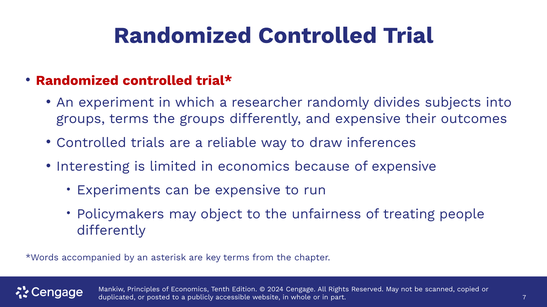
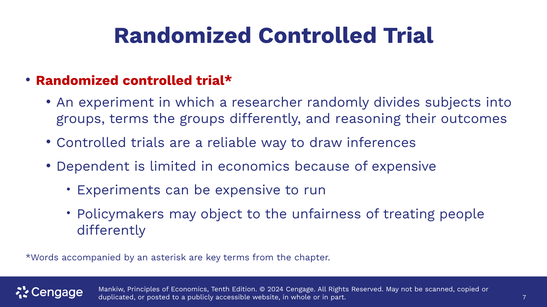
and expensive: expensive -> reasoning
Interesting: Interesting -> Dependent
